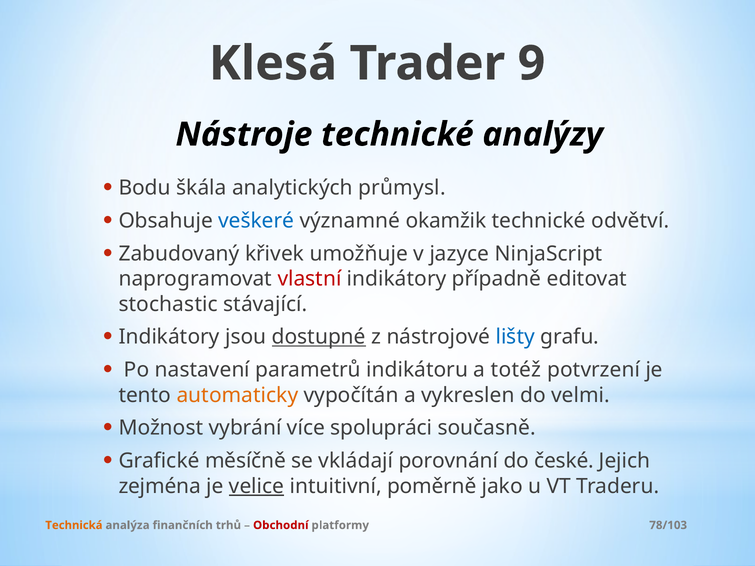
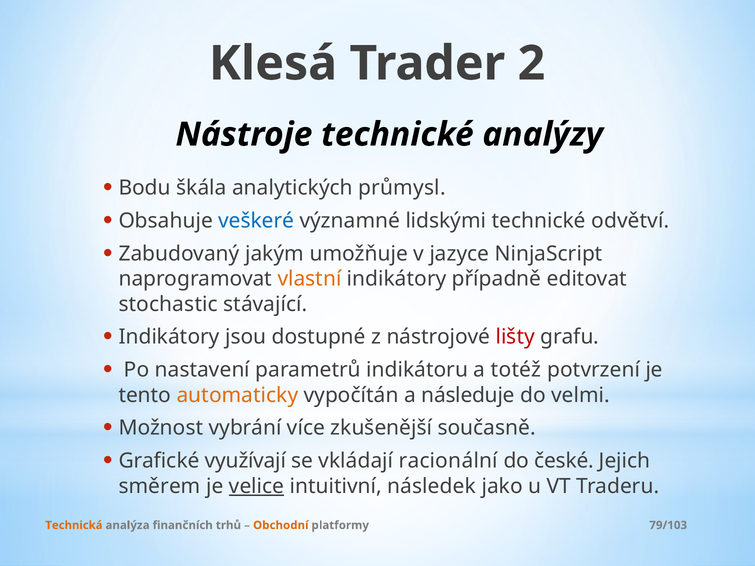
9: 9 -> 2
okamžik: okamžik -> lidskými
křivek: křivek -> jakým
vlastní colour: red -> orange
dostupné underline: present -> none
lišty colour: blue -> red
vykreslen: vykreslen -> následuje
spolupráci: spolupráci -> zkušenější
měsíčně: měsíčně -> využívají
porovnání: porovnání -> racionální
zejména: zejména -> směrem
poměrně: poměrně -> následek
Obchodní colour: red -> orange
78/103: 78/103 -> 79/103
